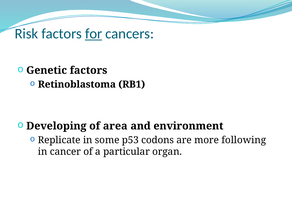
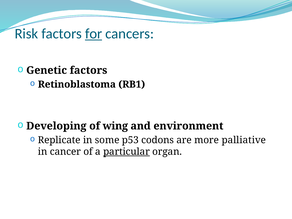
area: area -> wing
following: following -> palliative
particular underline: none -> present
